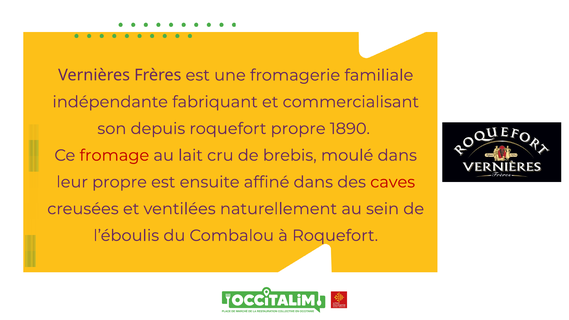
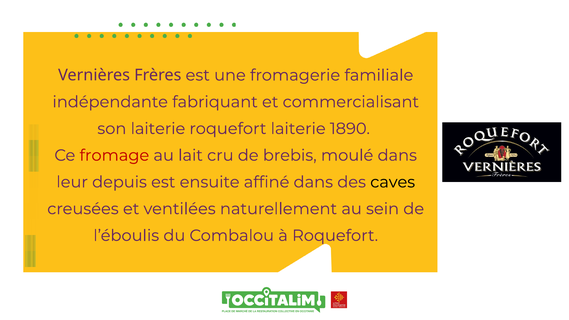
son depuis: depuis -> laiterie
roquefort propre: propre -> laiterie
leur propre: propre -> depuis
caves colour: red -> black
